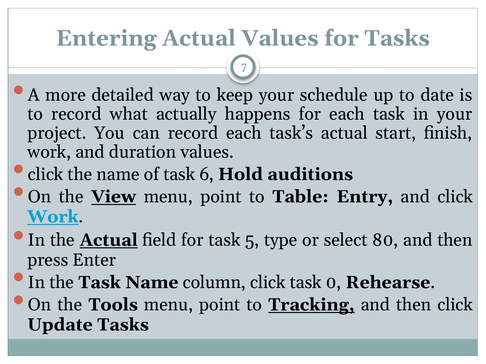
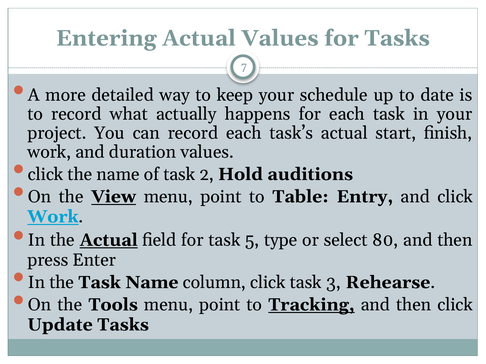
6: 6 -> 2
0: 0 -> 3
